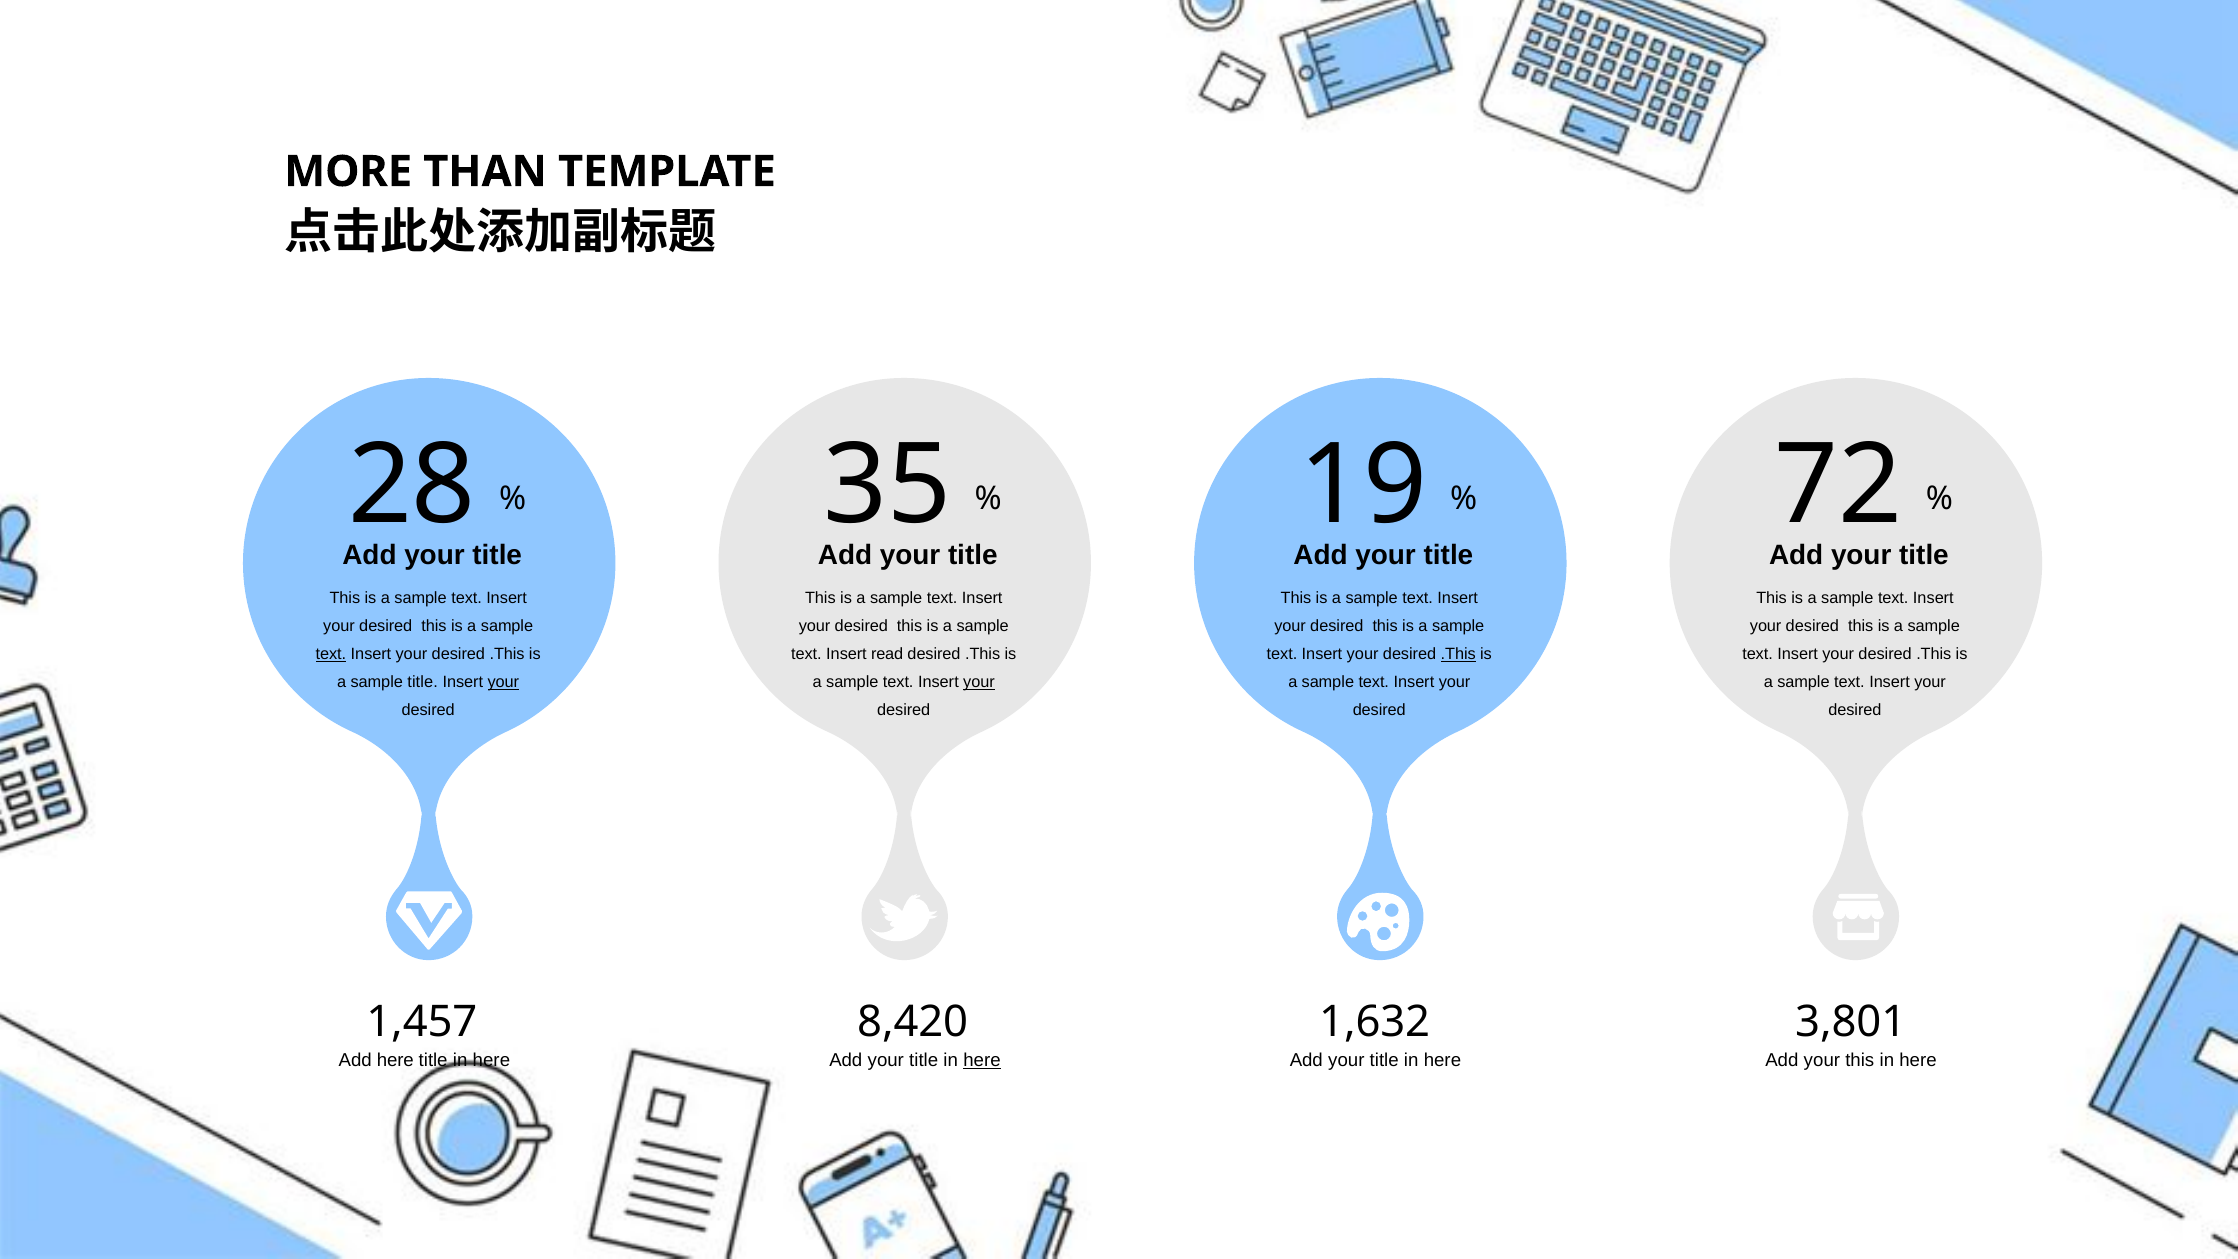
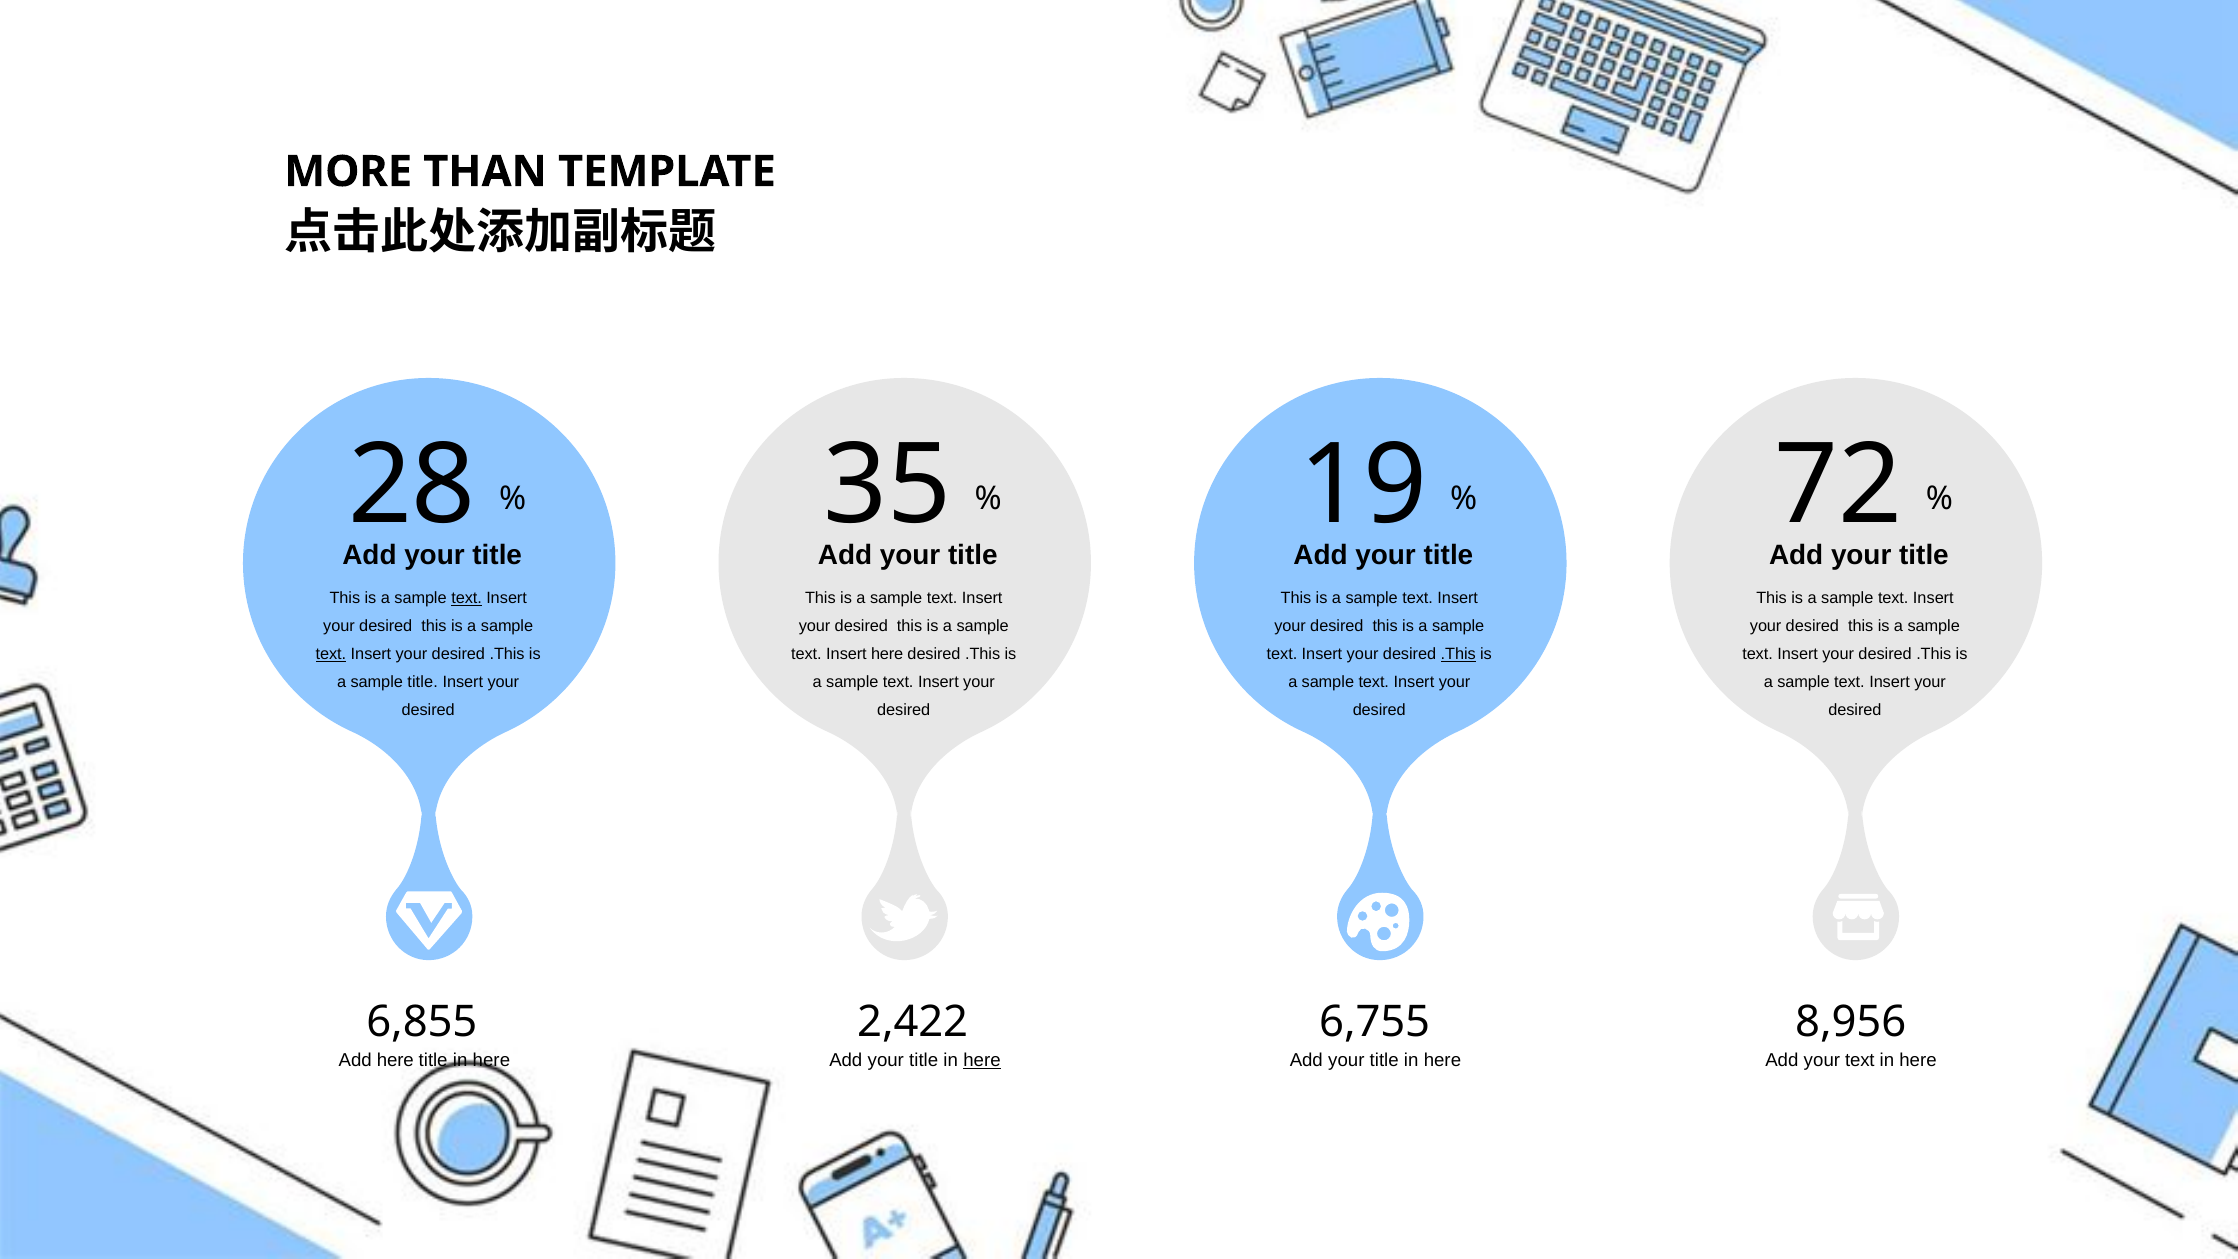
text at (467, 598) underline: none -> present
Insert read: read -> here
your at (503, 682) underline: present -> none
your at (979, 682) underline: present -> none
1,457: 1,457 -> 6,855
8,420: 8,420 -> 2,422
1,632: 1,632 -> 6,755
3,801: 3,801 -> 8,956
your this: this -> text
